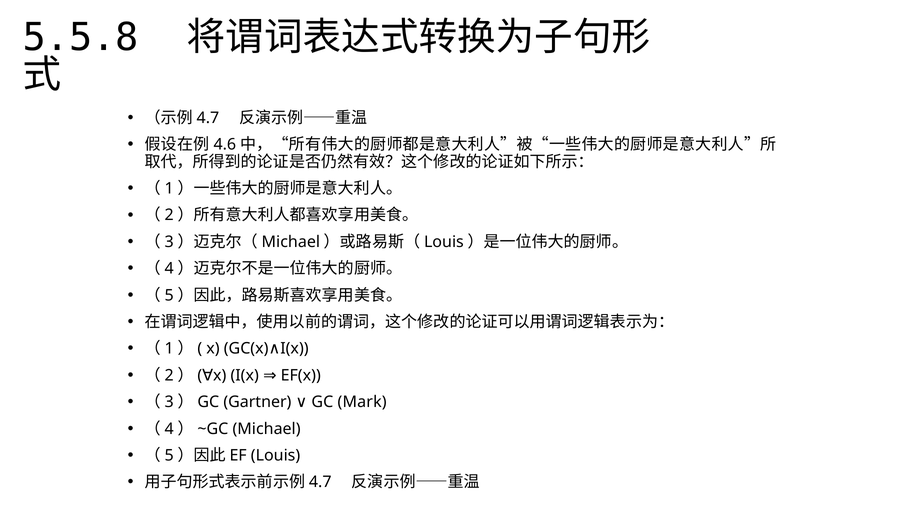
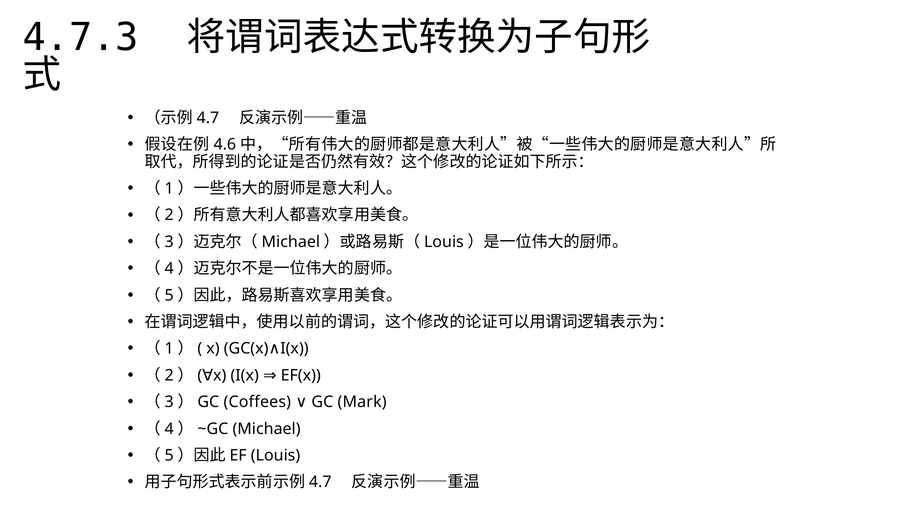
5.5.8: 5.5.8 -> 4.7.3
Gartner: Gartner -> Coffees
